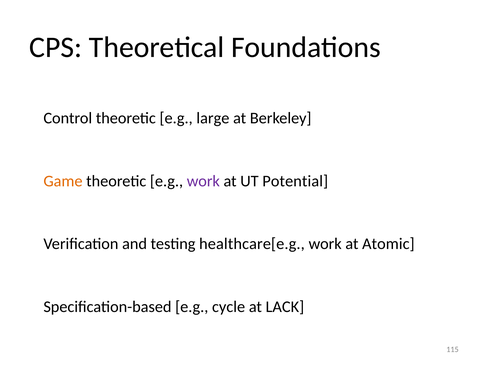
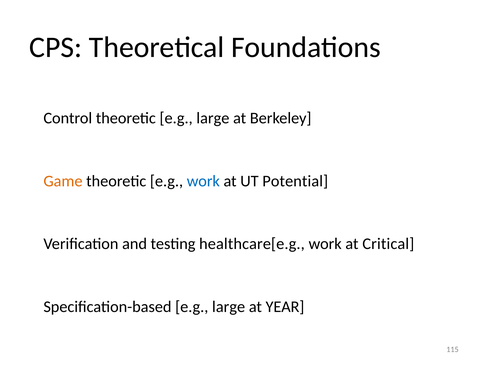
work at (203, 181) colour: purple -> blue
Atomic: Atomic -> Critical
Specification-based e.g cycle: cycle -> large
LACK: LACK -> YEAR
